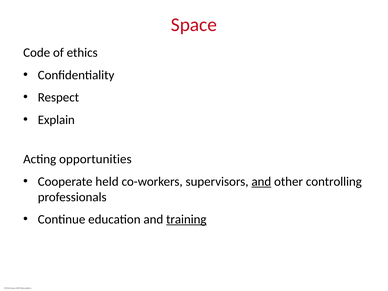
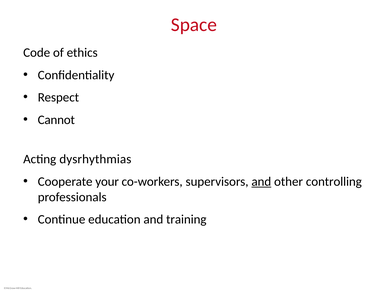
Explain: Explain -> Cannot
opportunities: opportunities -> dysrhythmias
held: held -> your
training underline: present -> none
